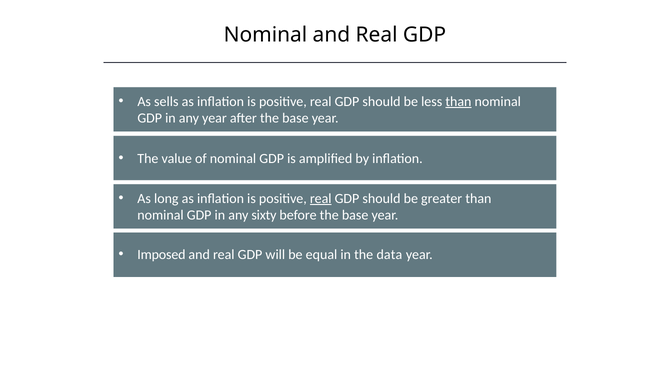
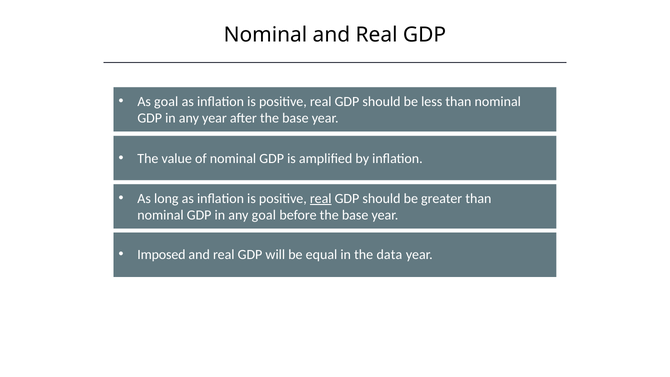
As sells: sells -> goal
than at (458, 102) underline: present -> none
any sixty: sixty -> goal
